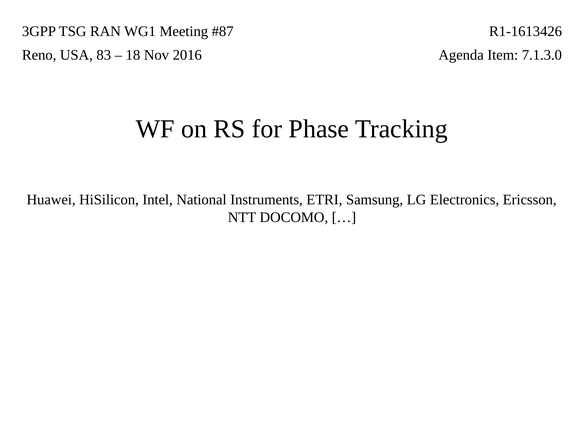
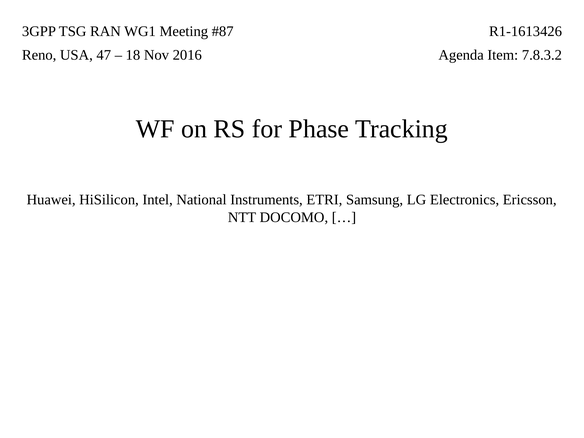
83: 83 -> 47
7.1.3.0: 7.1.3.0 -> 7.8.3.2
